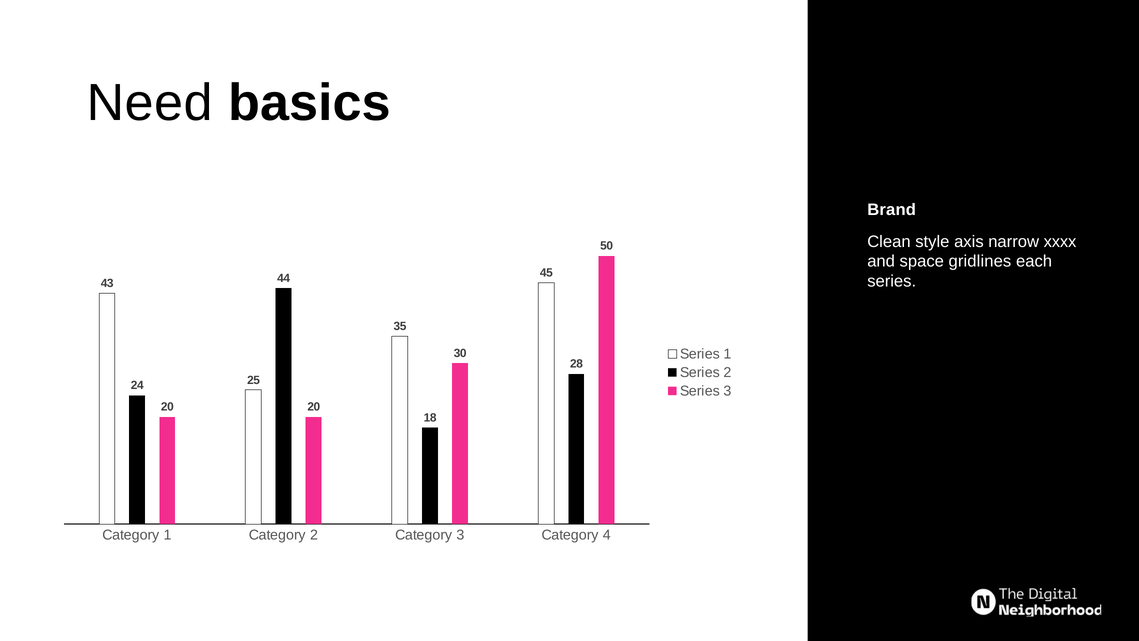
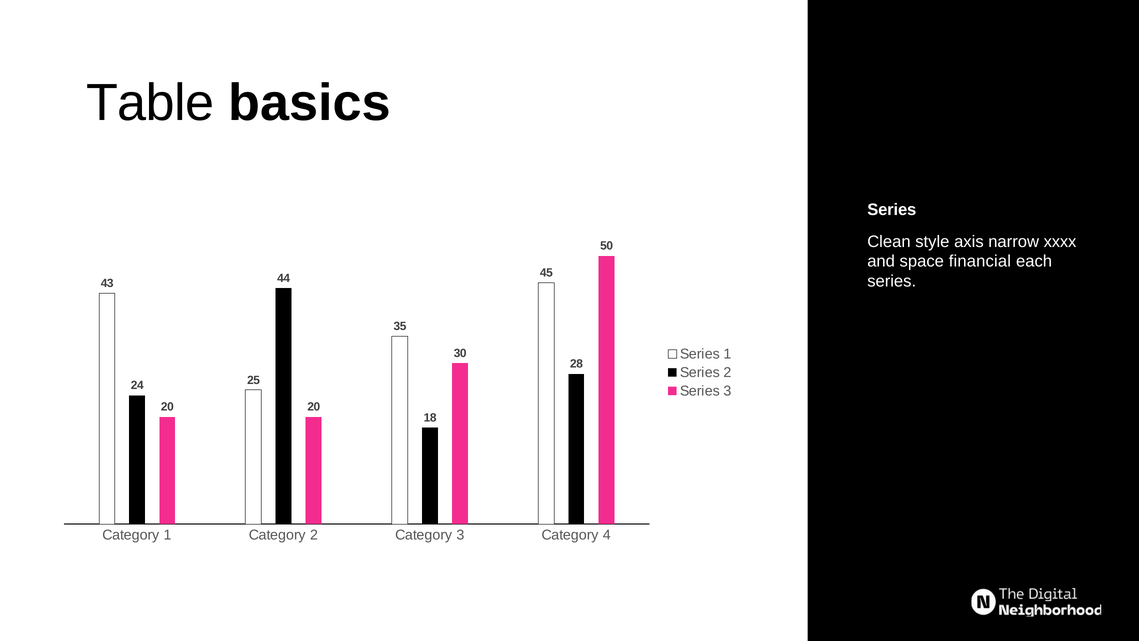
Need: Need -> Table
Brand at (892, 210): Brand -> Series
gridlines: gridlines -> financial
